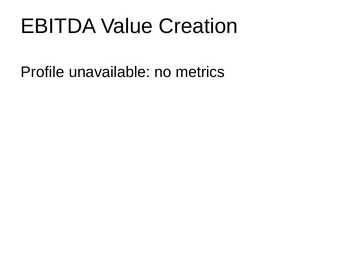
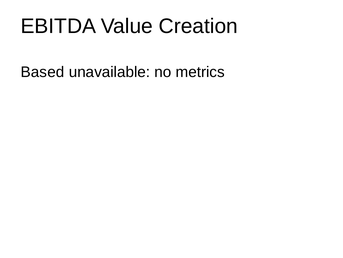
Profile: Profile -> Based
